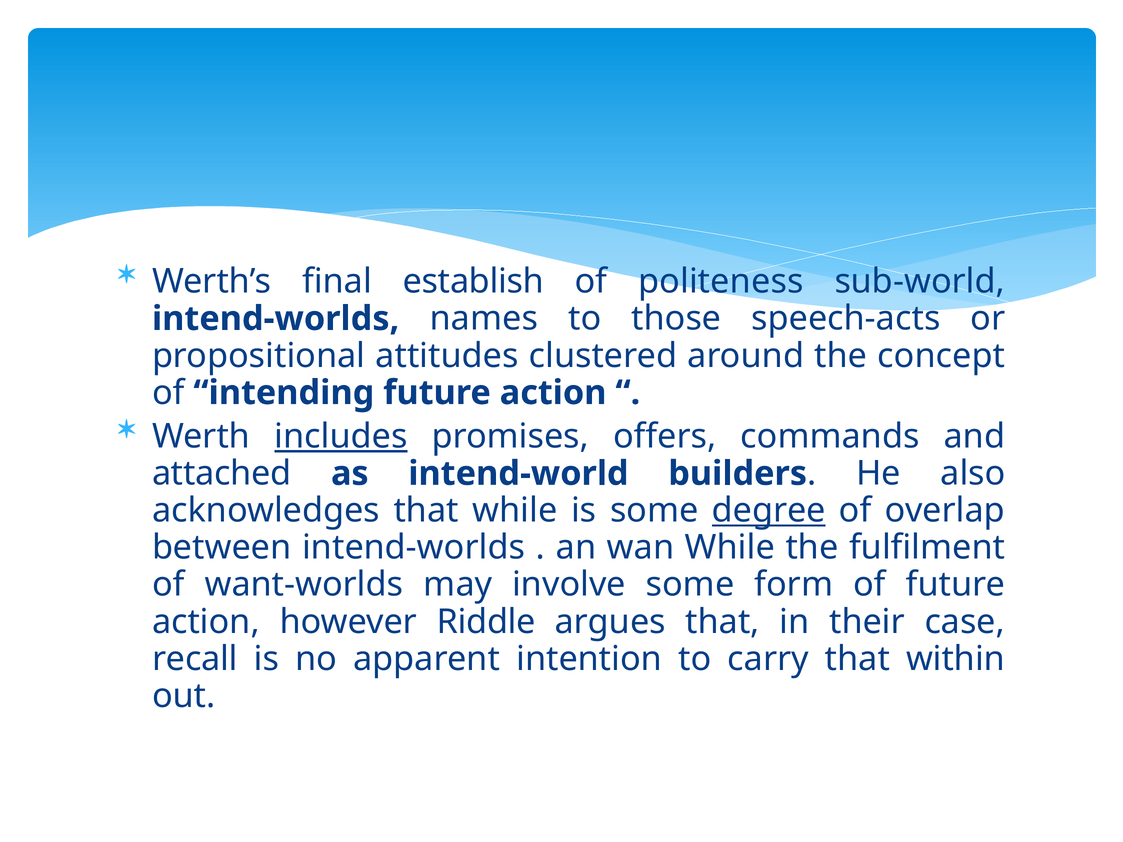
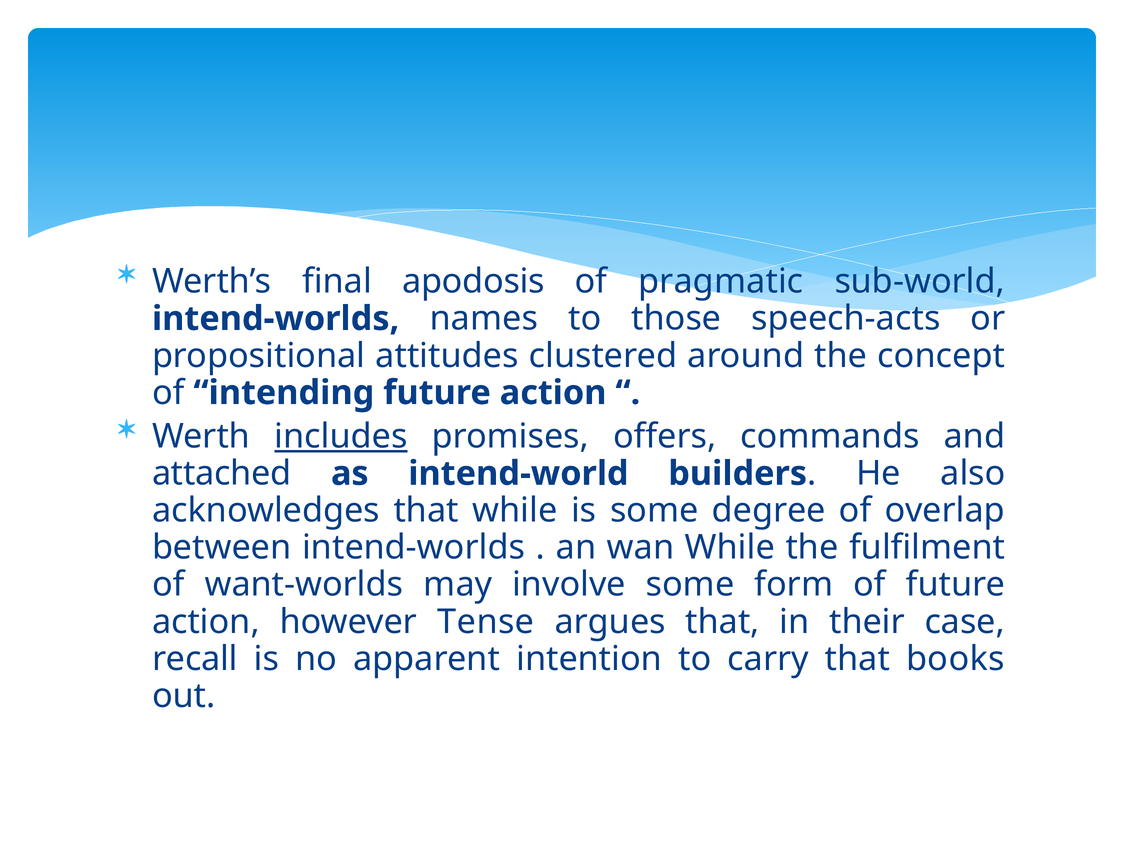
establish: establish -> apodosis
politeness: politeness -> pragmatic
degree underline: present -> none
Riddle: Riddle -> Tense
within: within -> books
